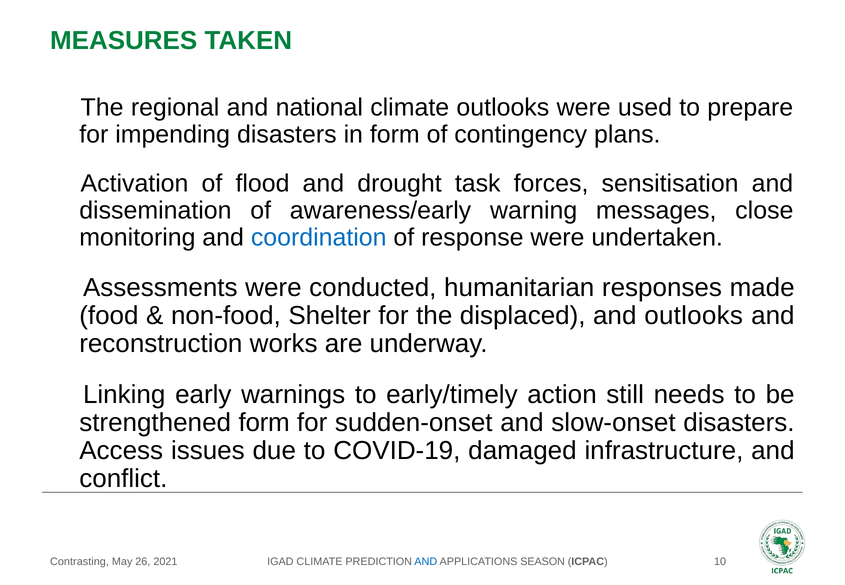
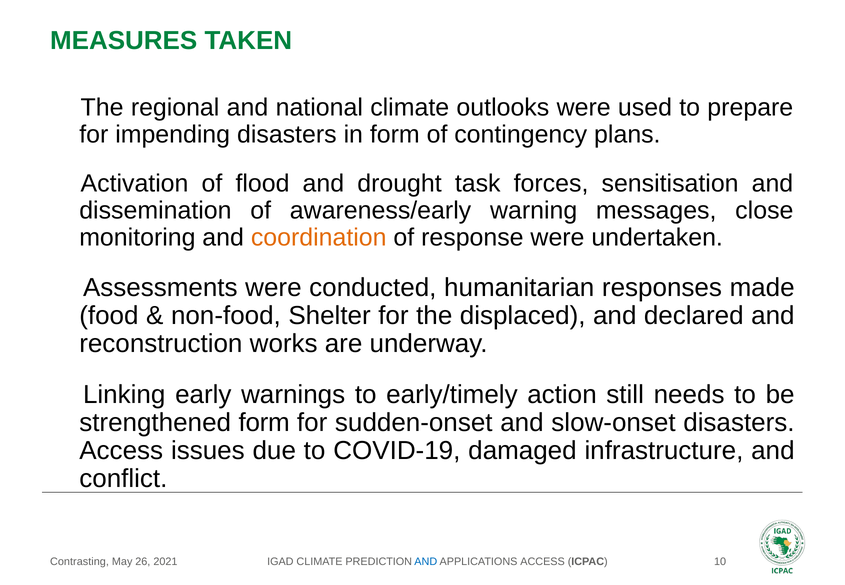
coordination colour: blue -> orange
and outlooks: outlooks -> declared
APPLICATIONS SEASON: SEASON -> ACCESS
